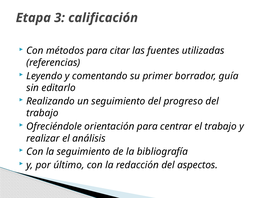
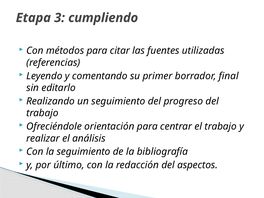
calificación: calificación -> cumpliendo
guía: guía -> final
